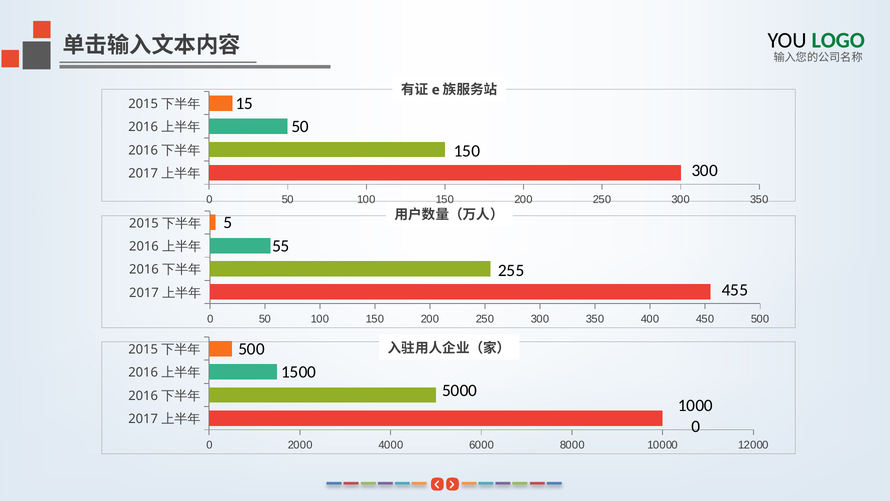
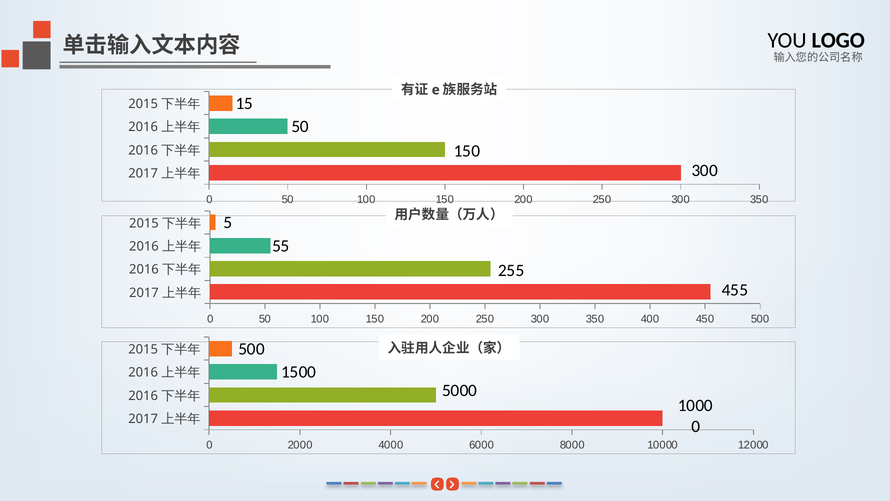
LOGO colour: green -> black
